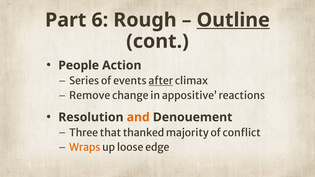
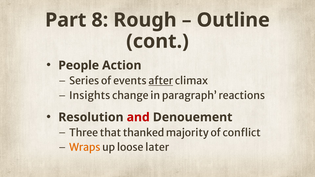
6: 6 -> 8
Outline underline: present -> none
Remove: Remove -> Insights
appositive: appositive -> paragraph
and colour: orange -> red
edge: edge -> later
